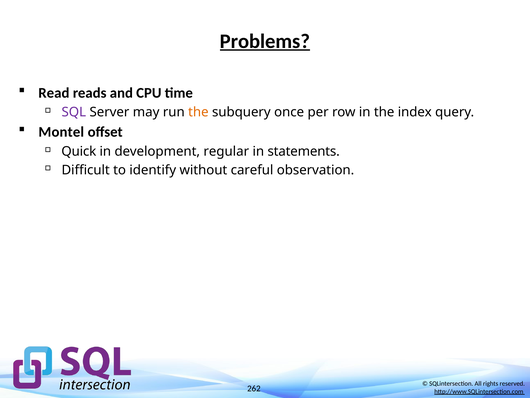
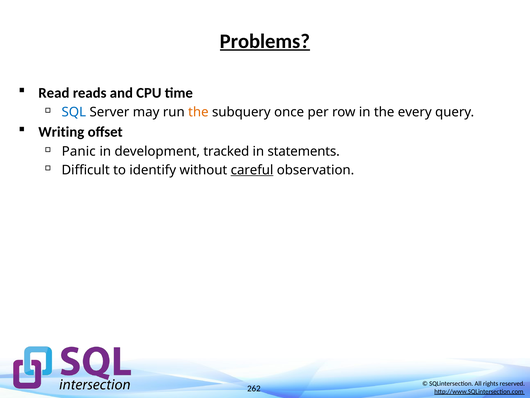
SQL colour: purple -> blue
index: index -> every
Montel: Montel -> Writing
Quick: Quick -> Panic
regular: regular -> tracked
careful underline: none -> present
